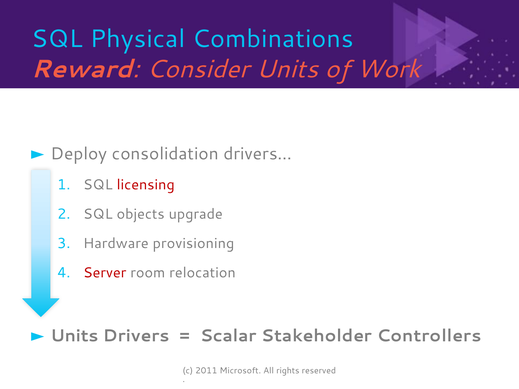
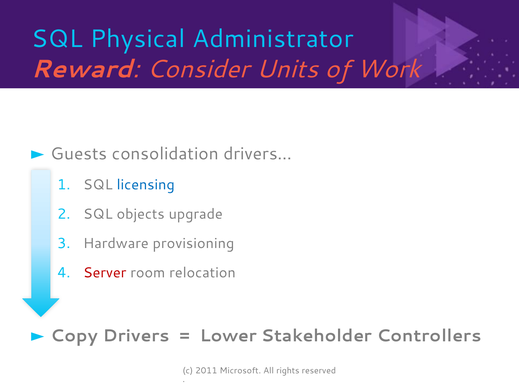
Combinations: Combinations -> Administrator
Deploy: Deploy -> Guests
licensing colour: red -> blue
Units at (74, 336): Units -> Copy
Scalar: Scalar -> Lower
